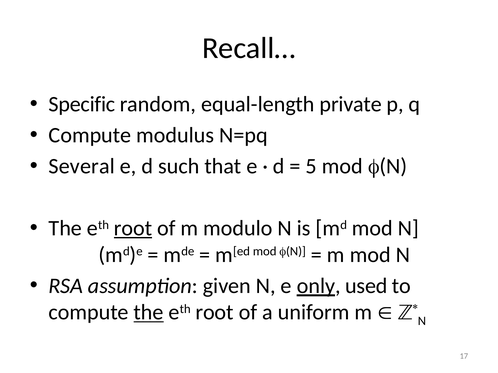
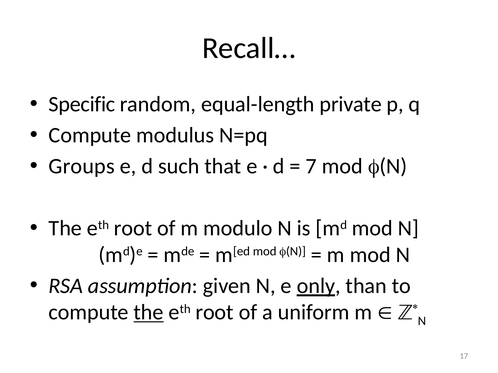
Several: Several -> Groups
5: 5 -> 7
root at (133, 229) underline: present -> none
used: used -> than
